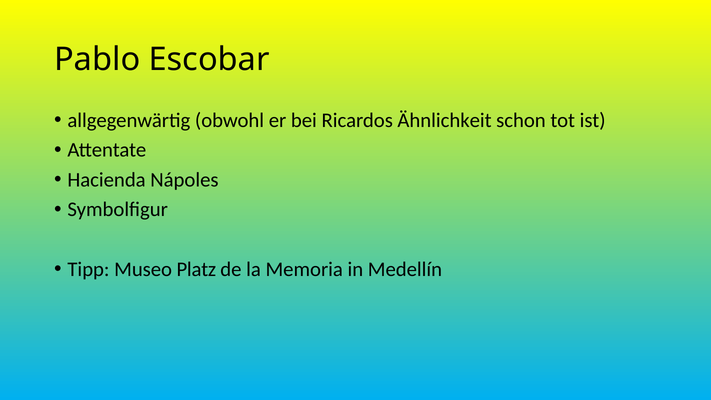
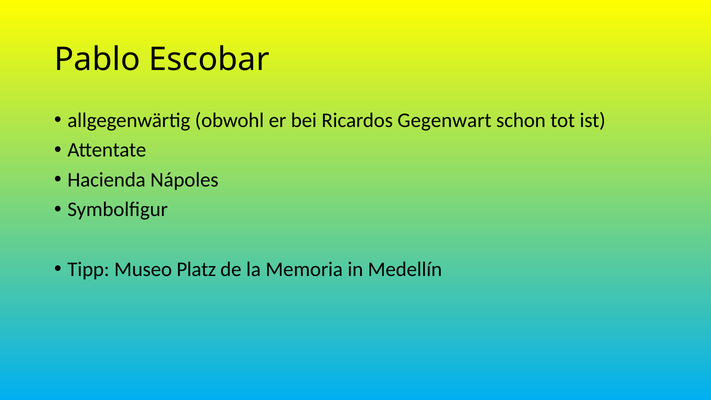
Ähnlichkeit: Ähnlichkeit -> Gegenwart
